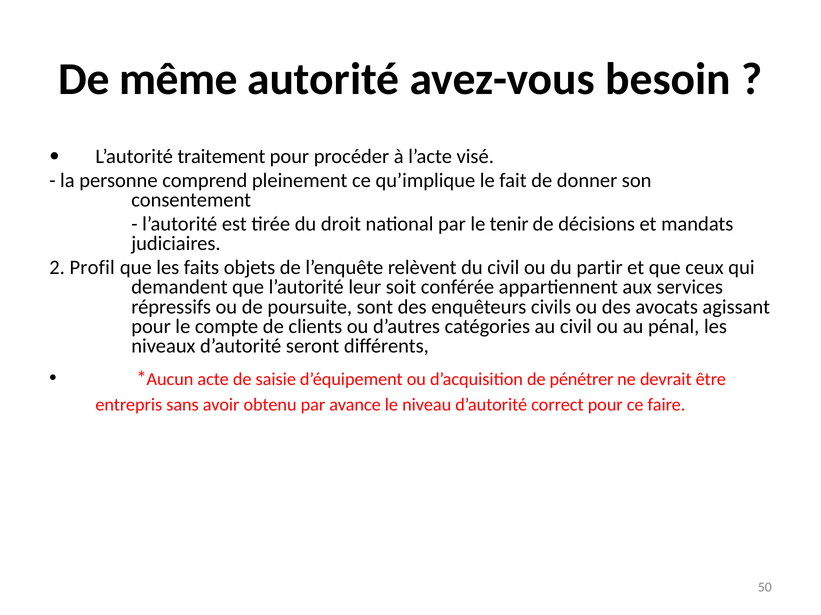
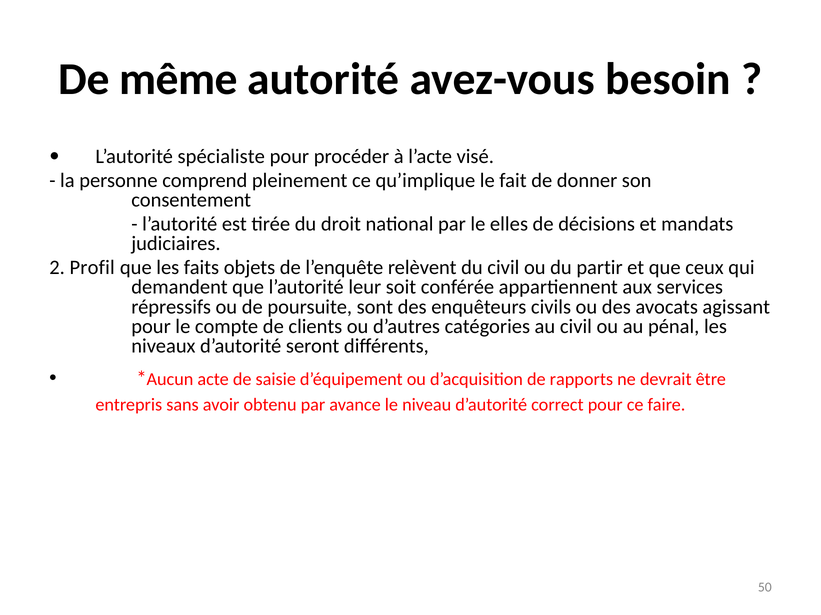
traitement: traitement -> spécialiste
tenir: tenir -> elles
pénétrer: pénétrer -> rapports
